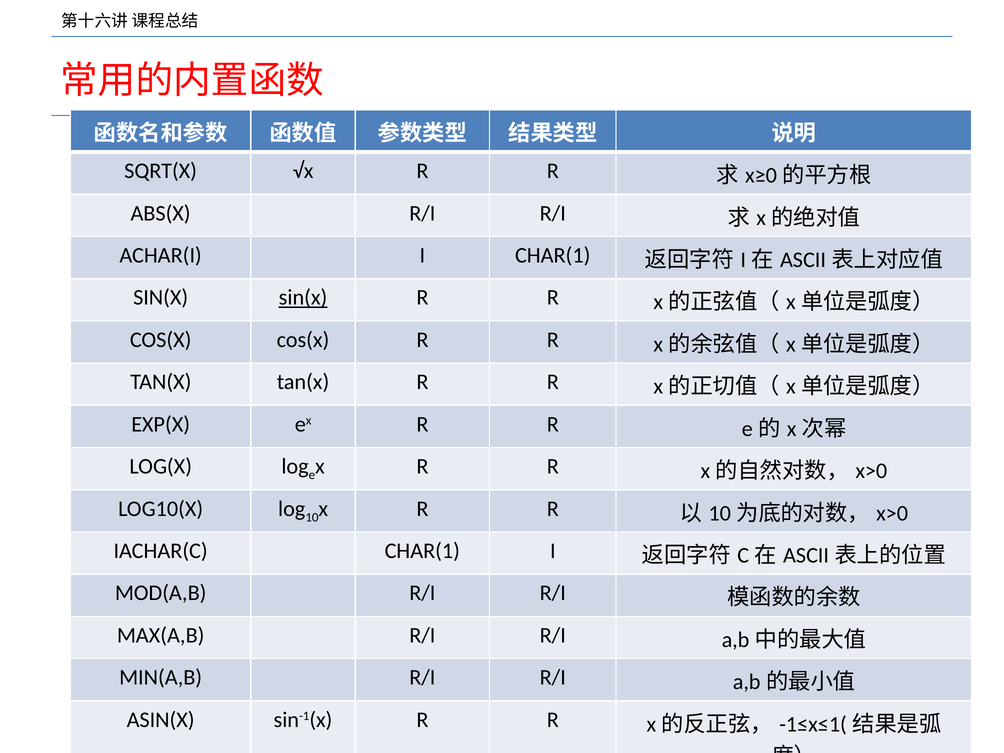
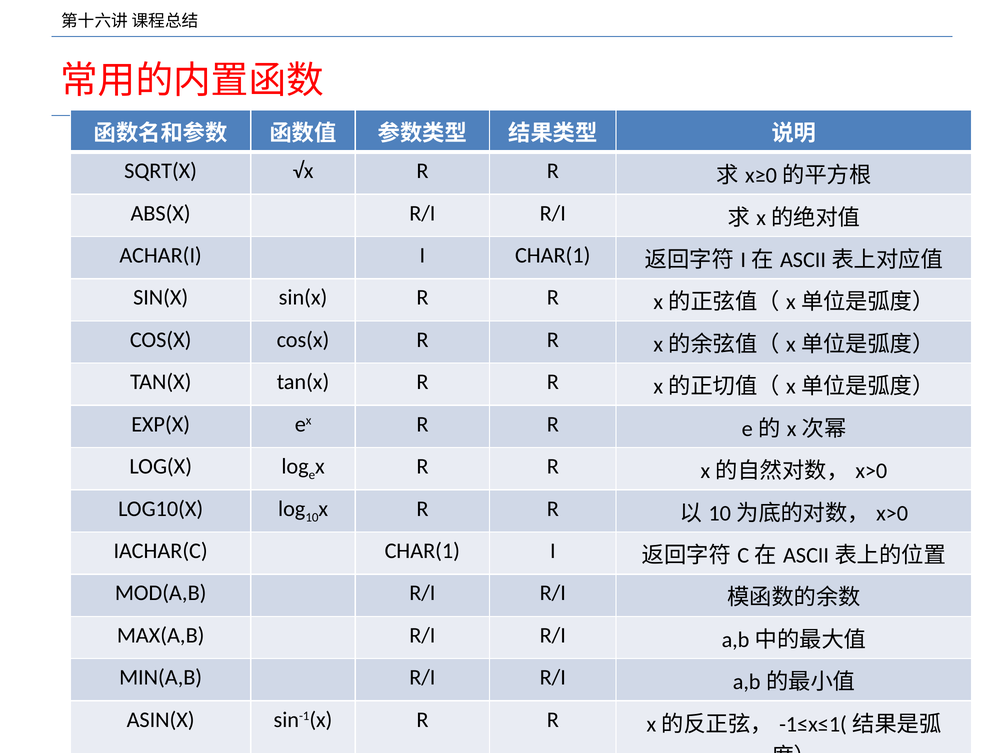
sin(x at (303, 298) underline: present -> none
